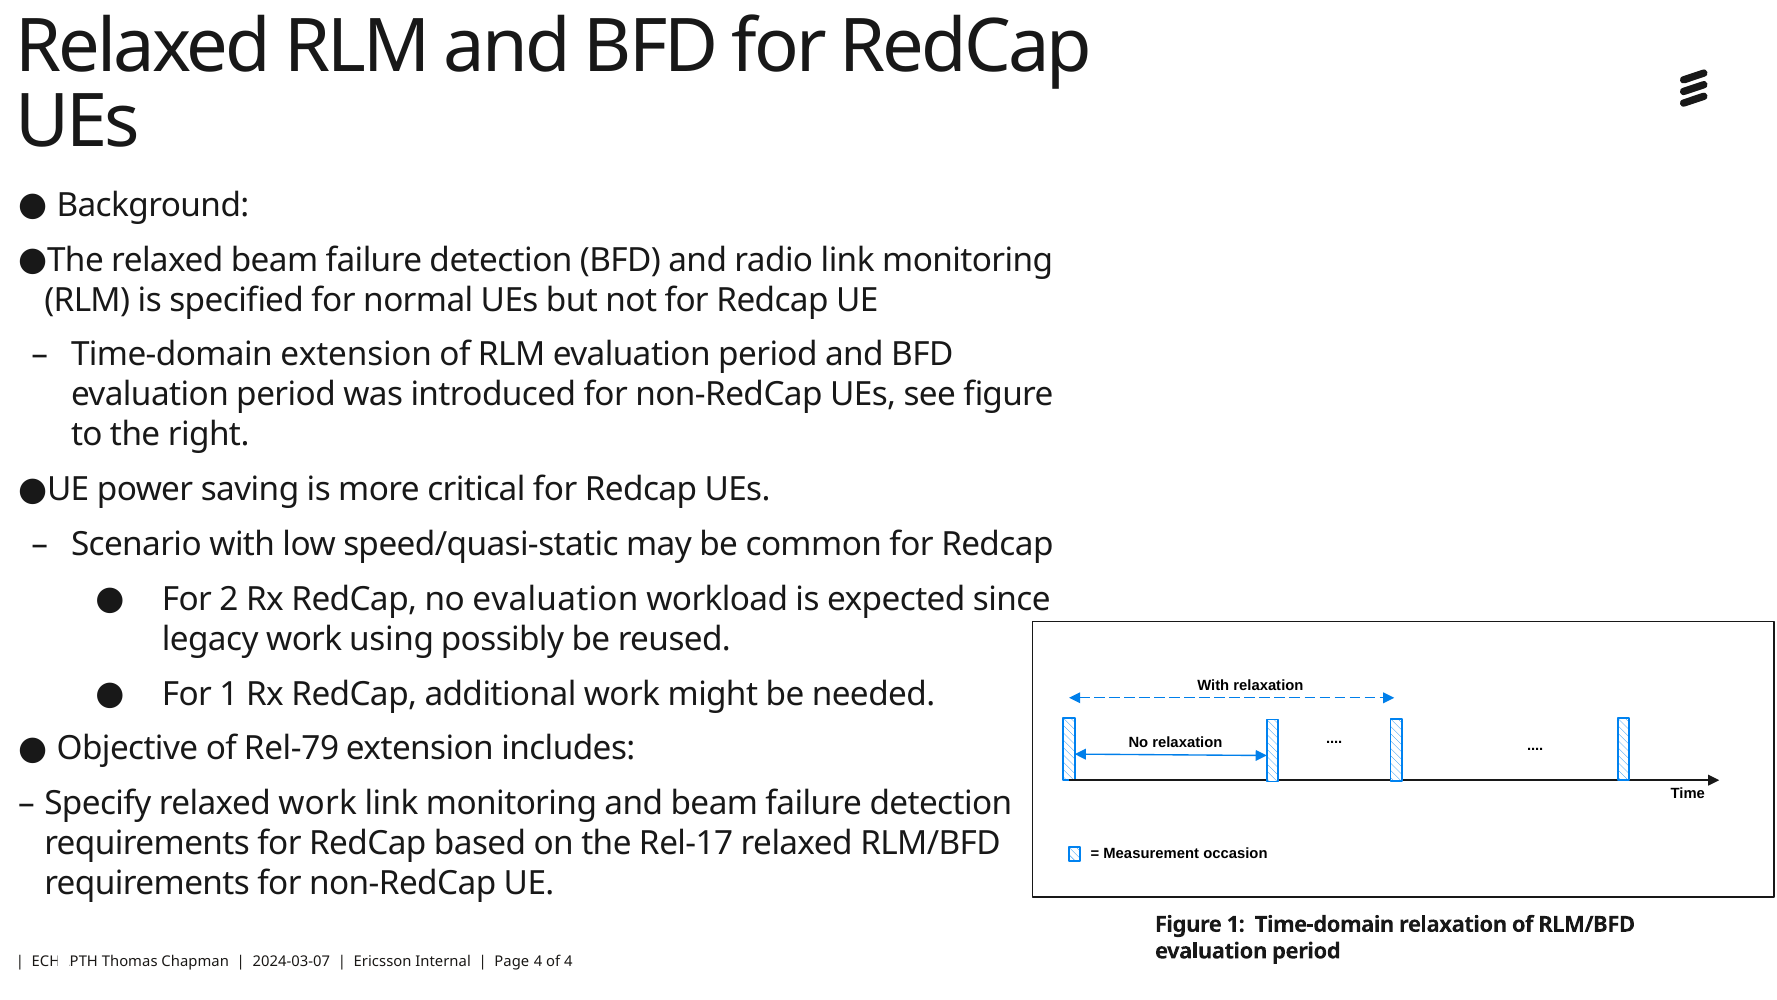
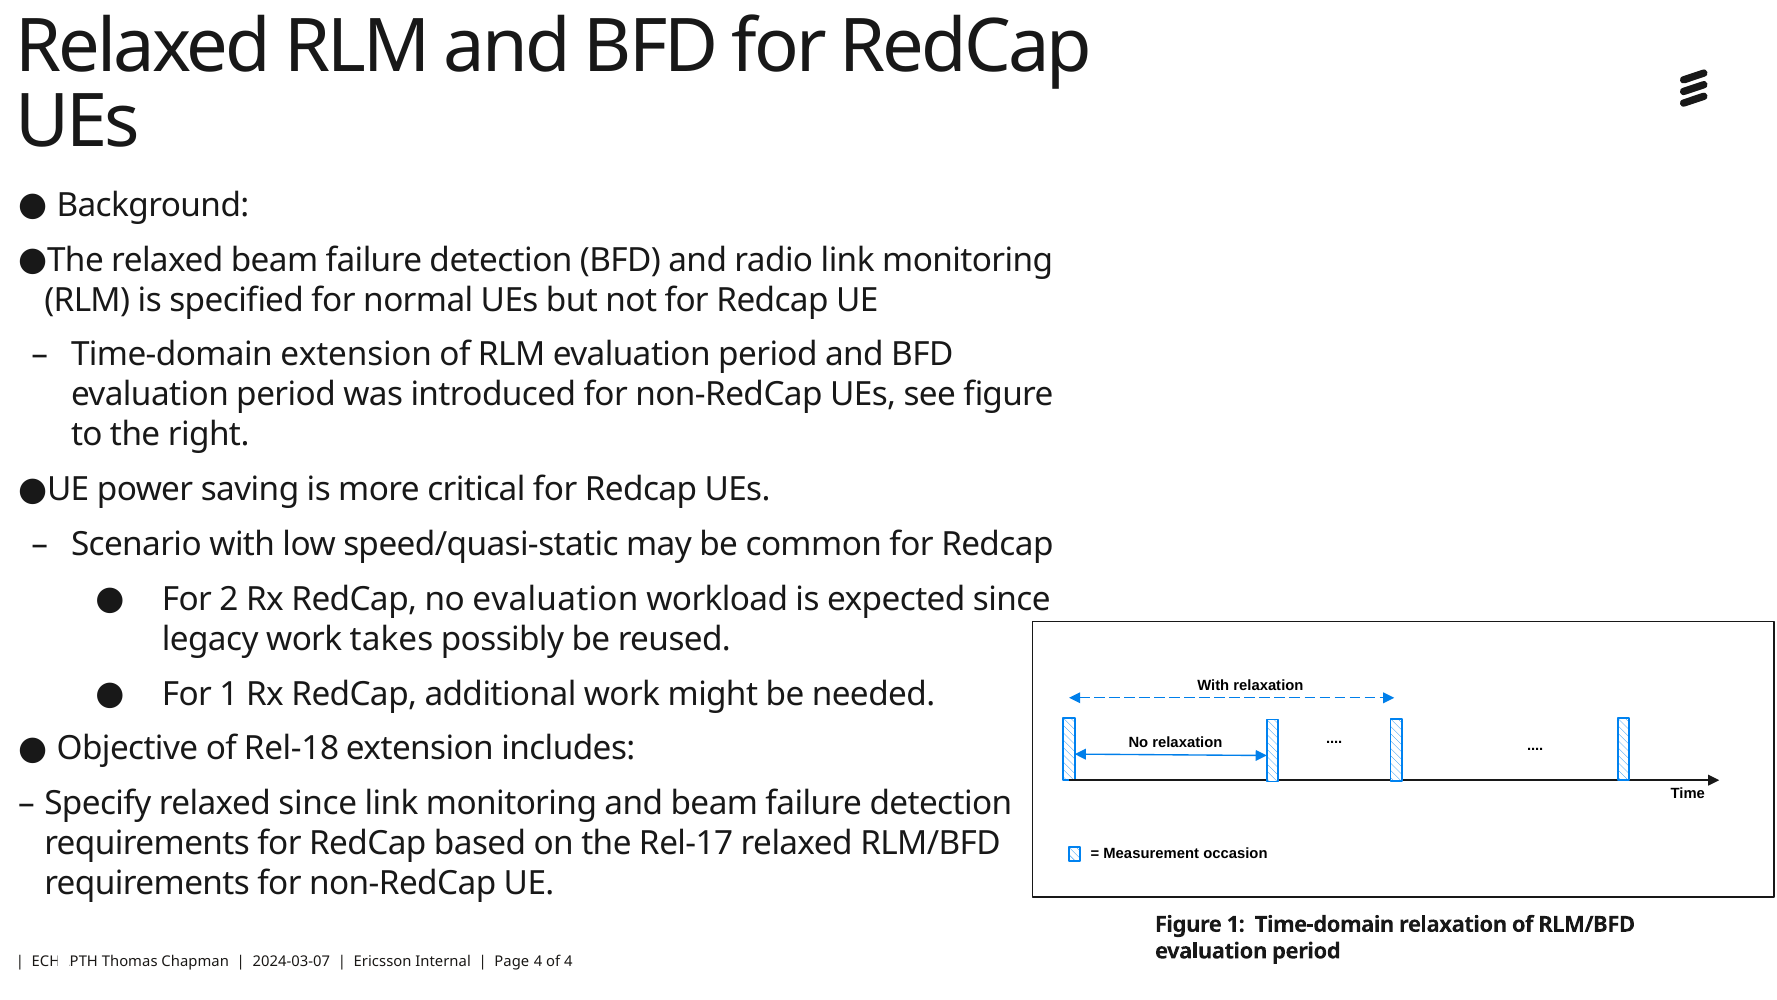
using: using -> takes
Rel-79: Rel-79 -> Rel-18
relaxed work: work -> since
